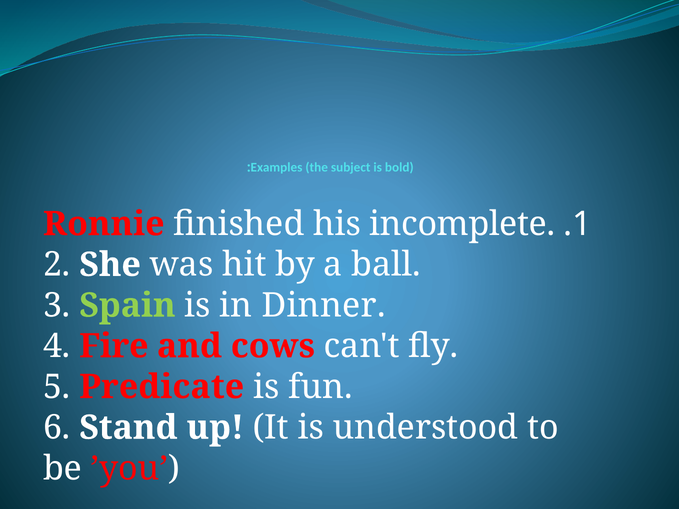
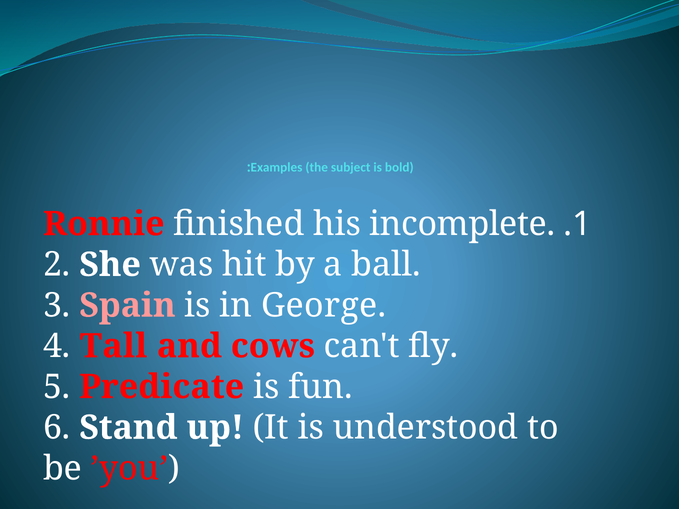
Spain colour: light green -> pink
Dinner: Dinner -> George
Fire: Fire -> Tall
